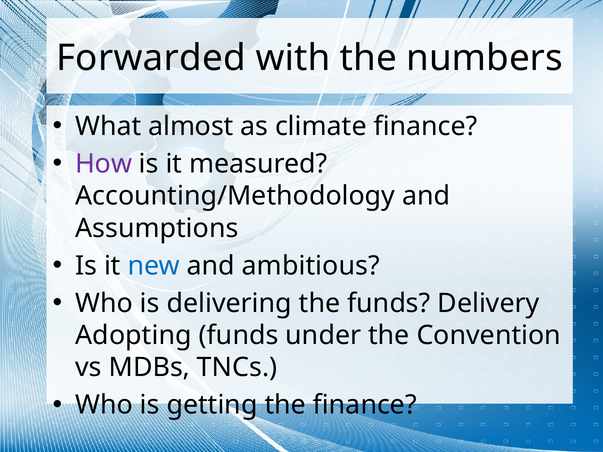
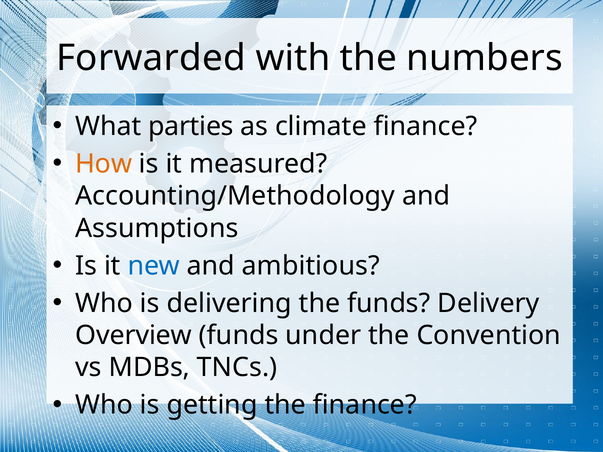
almost: almost -> parties
How colour: purple -> orange
Adopting: Adopting -> Overview
